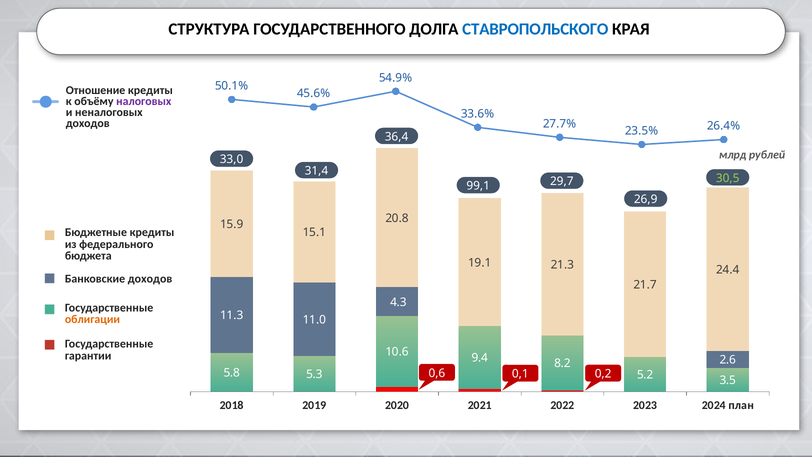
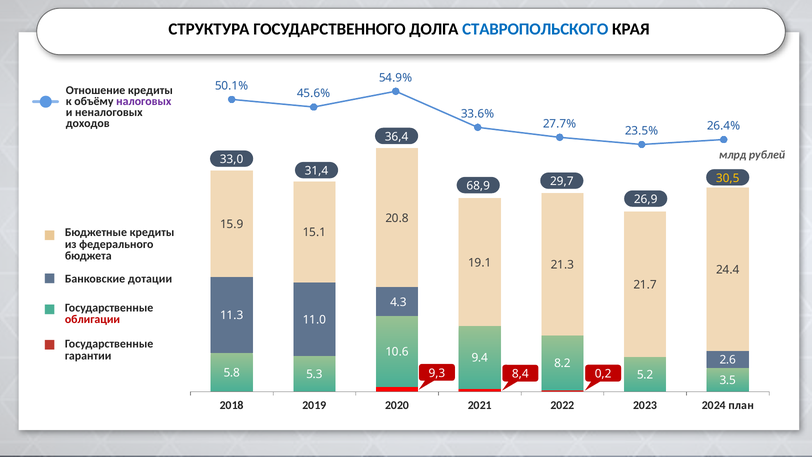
30,5 colour: light green -> yellow
99,1: 99,1 -> 68,9
Банковские доходов: доходов -> дотации
облигации colour: orange -> red
0,6: 0,6 -> 9,3
0,1: 0,1 -> 8,4
